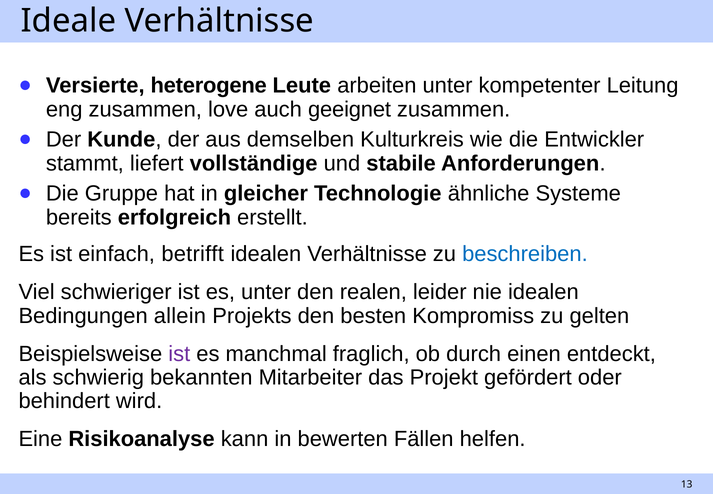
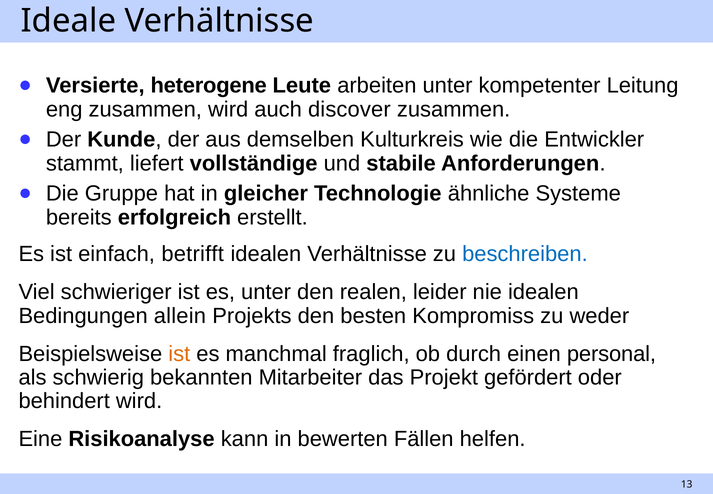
zusammen love: love -> wird
geeignet: geeignet -> discover
gelten: gelten -> weder
ist at (179, 353) colour: purple -> orange
entdeckt: entdeckt -> personal
